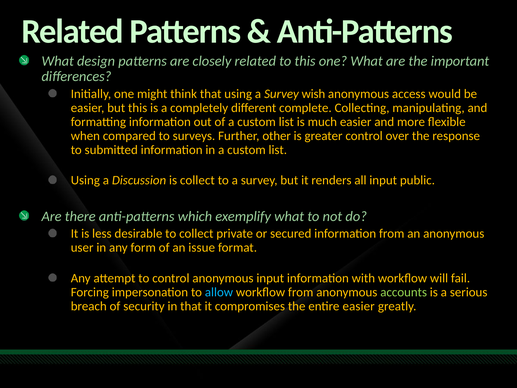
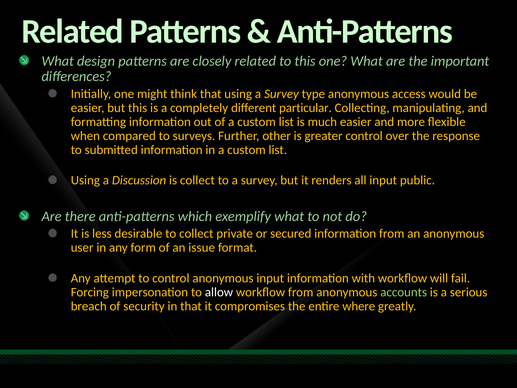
wish: wish -> type
complete: complete -> particular
allow colour: light blue -> white
entire easier: easier -> where
